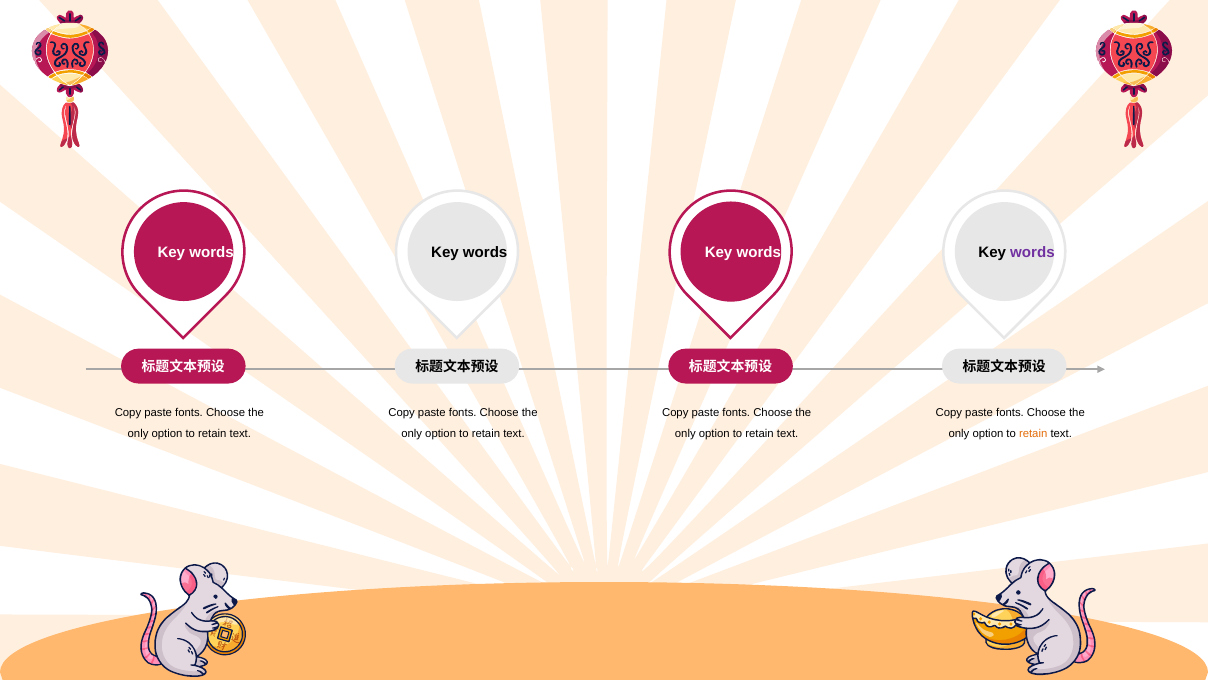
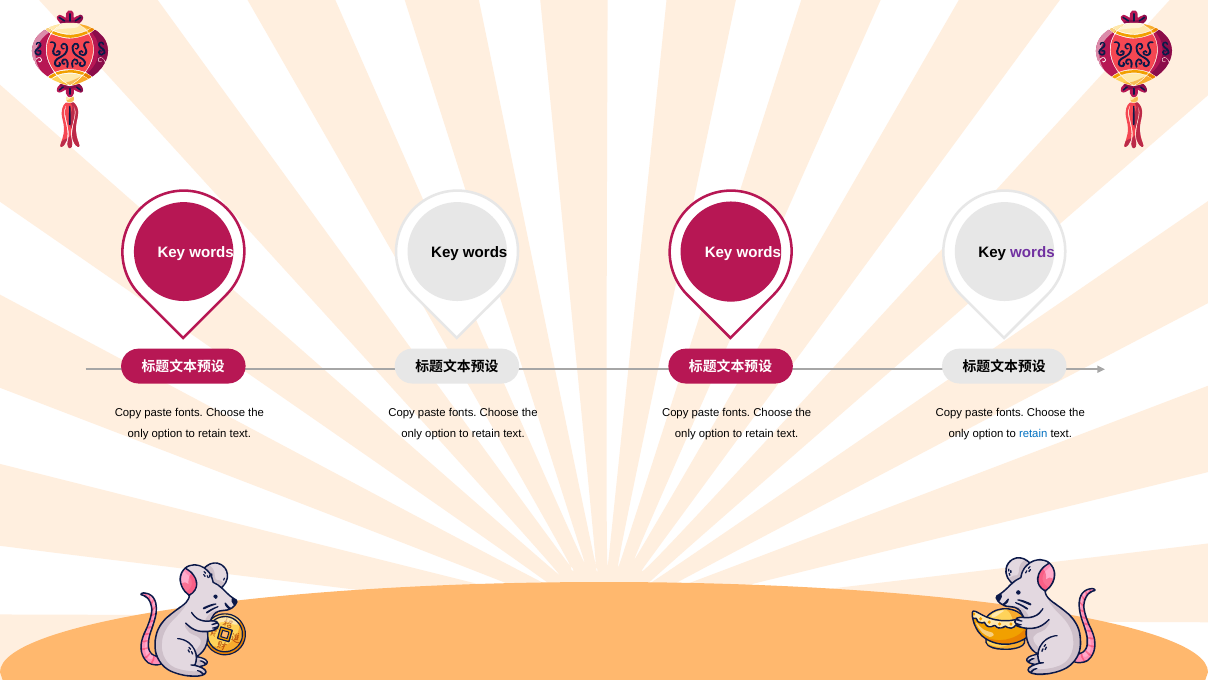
retain at (1033, 433) colour: orange -> blue
